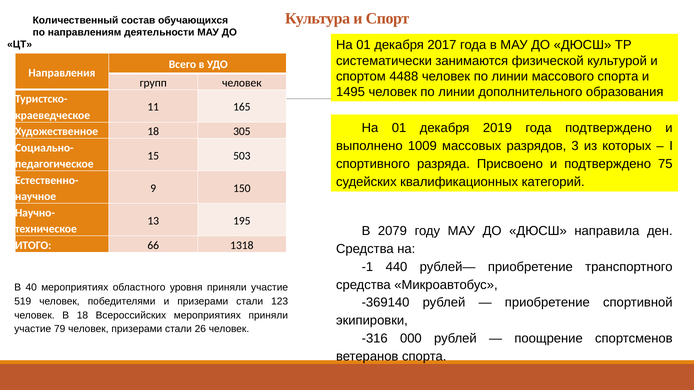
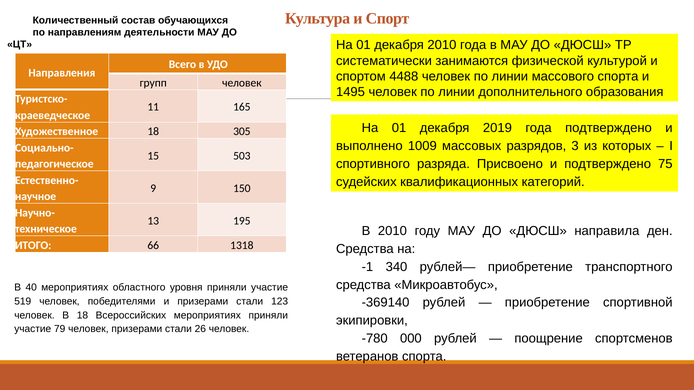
декабря 2017: 2017 -> 2010
В 2079: 2079 -> 2010
440: 440 -> 340
-316: -316 -> -780
